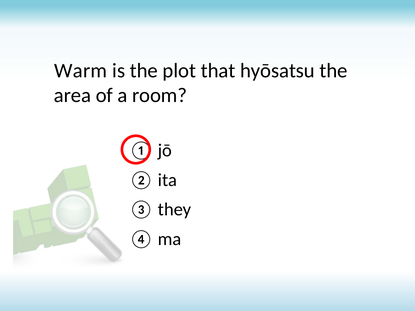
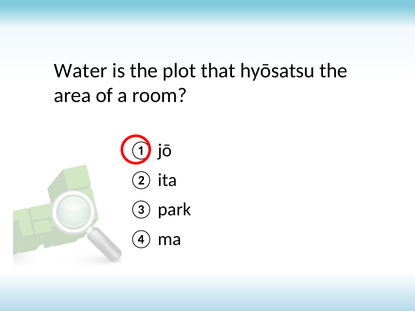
Warm: Warm -> Water
they: they -> park
